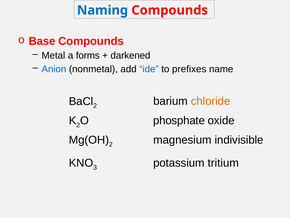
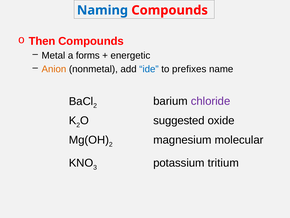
Base: Base -> Then
darkened: darkened -> energetic
Anion colour: blue -> orange
chloride colour: orange -> purple
phosphate: phosphate -> suggested
indivisible: indivisible -> molecular
